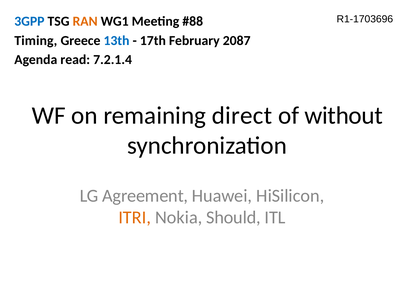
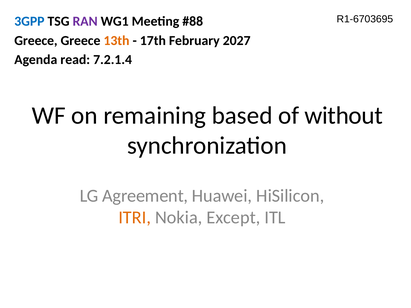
R1-1703696: R1-1703696 -> R1-6703695
RAN colour: orange -> purple
Timing at (36, 41): Timing -> Greece
13th colour: blue -> orange
2087: 2087 -> 2027
direct: direct -> based
Should: Should -> Except
